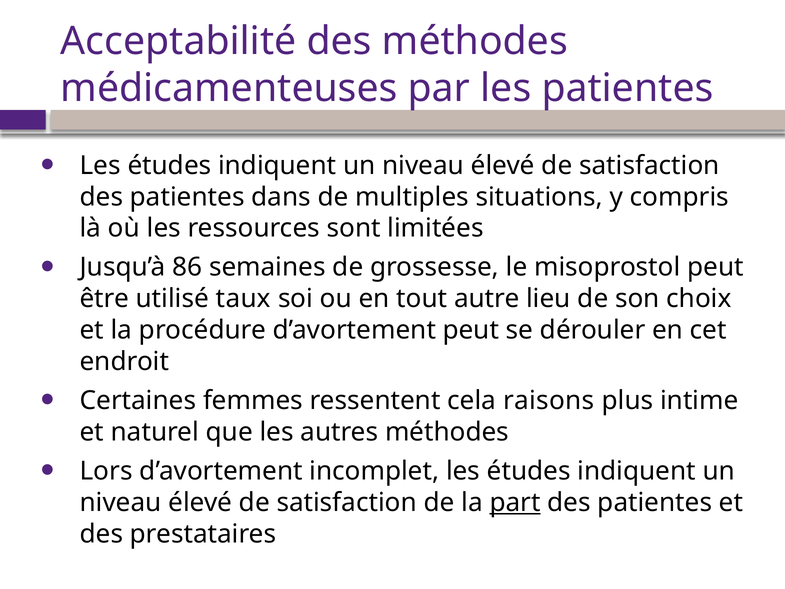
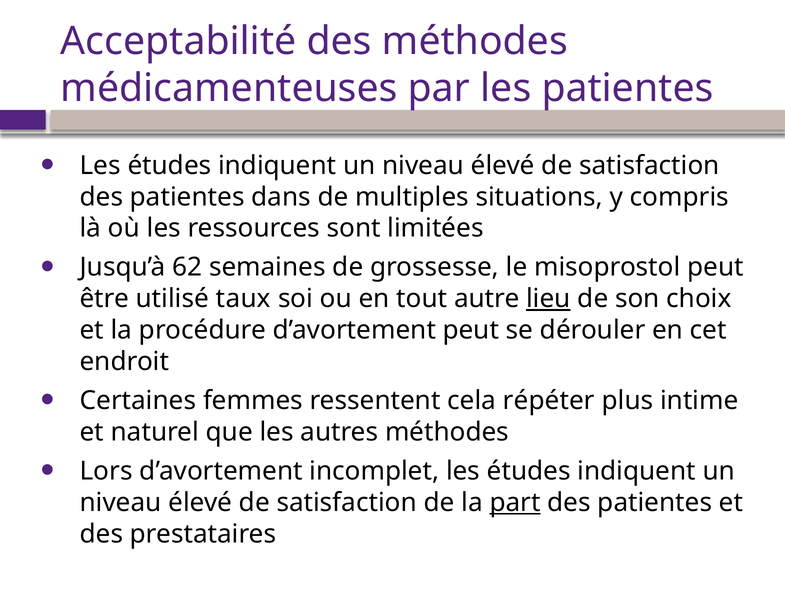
86: 86 -> 62
lieu underline: none -> present
raisons: raisons -> répéter
